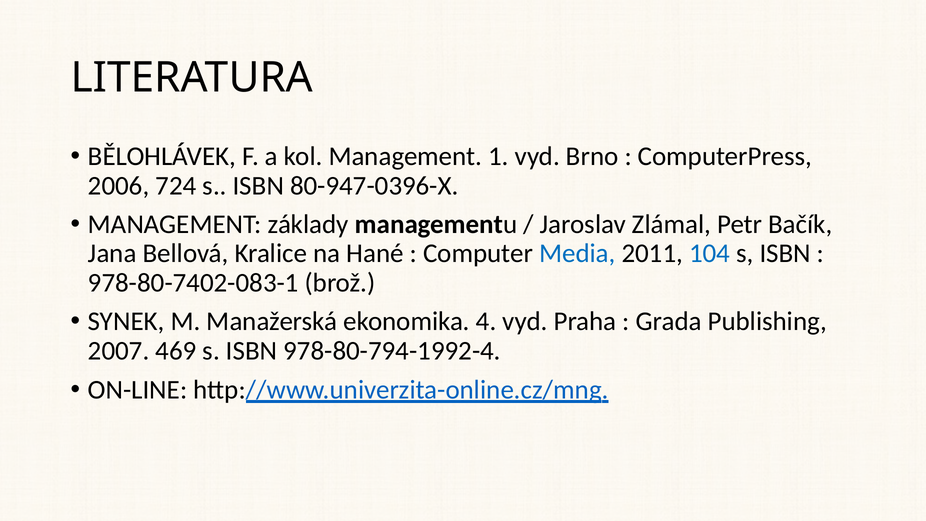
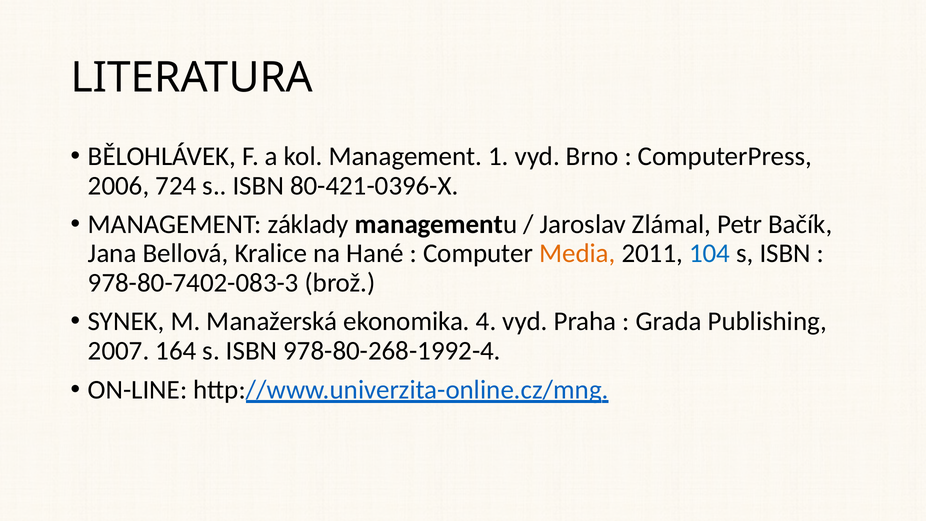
80-947-0396-X: 80-947-0396-X -> 80-421-0396-X
Media colour: blue -> orange
978-80-7402-083-1: 978-80-7402-083-1 -> 978-80-7402-083-3
469: 469 -> 164
978-80-794-1992-4: 978-80-794-1992-4 -> 978-80-268-1992-4
